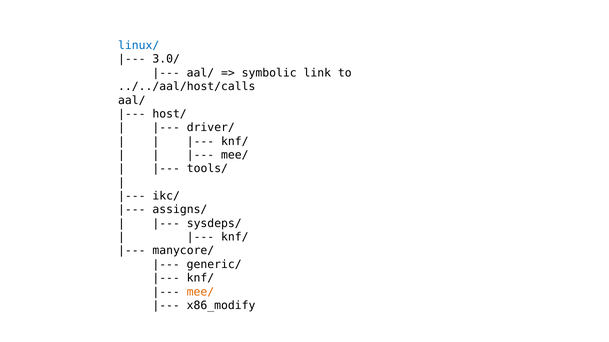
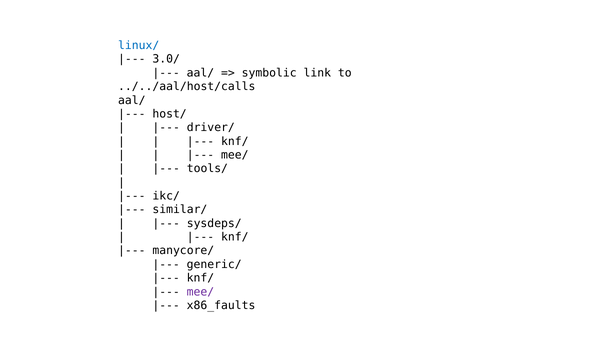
assigns/: assigns/ -> similar/
mee/ at (200, 292) colour: orange -> purple
x86_modify: x86_modify -> x86_faults
